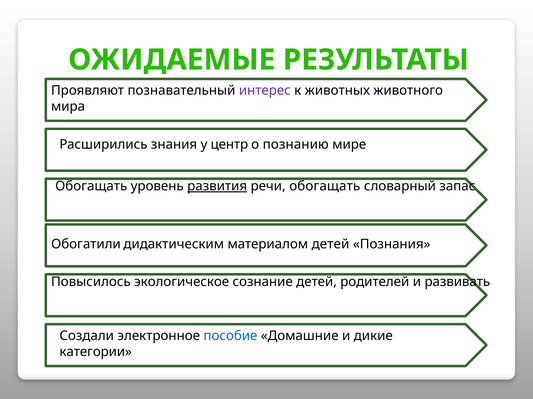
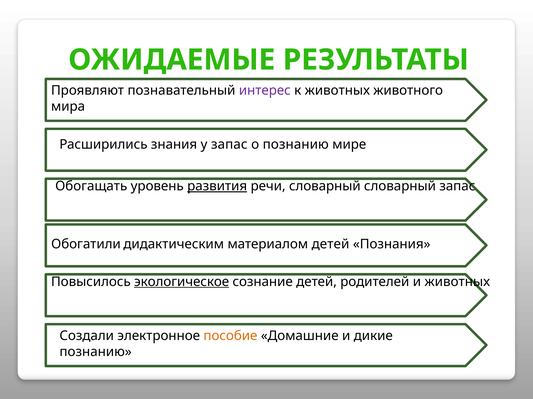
у центр: центр -> запас
речи обогащать: обогащать -> словарный
экологическое underline: none -> present
и развивать: развивать -> животных
пособие colour: blue -> orange
категории at (96, 353): категории -> познанию
